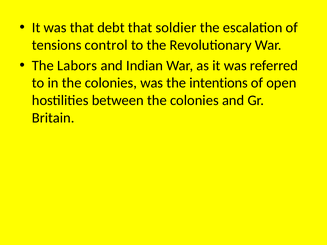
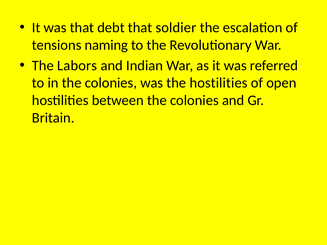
control: control -> naming
the intentions: intentions -> hostilities
